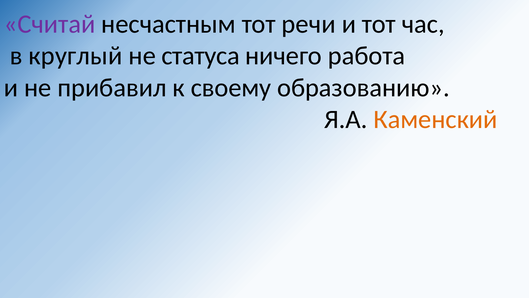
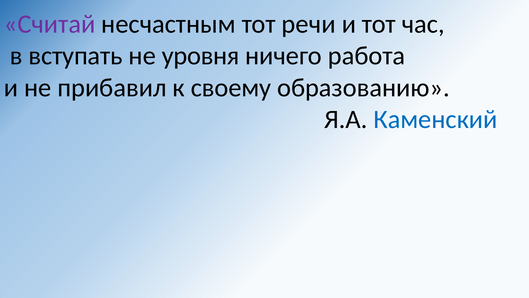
круглый: круглый -> вступать
статуса: статуса -> уровня
Каменский colour: orange -> blue
